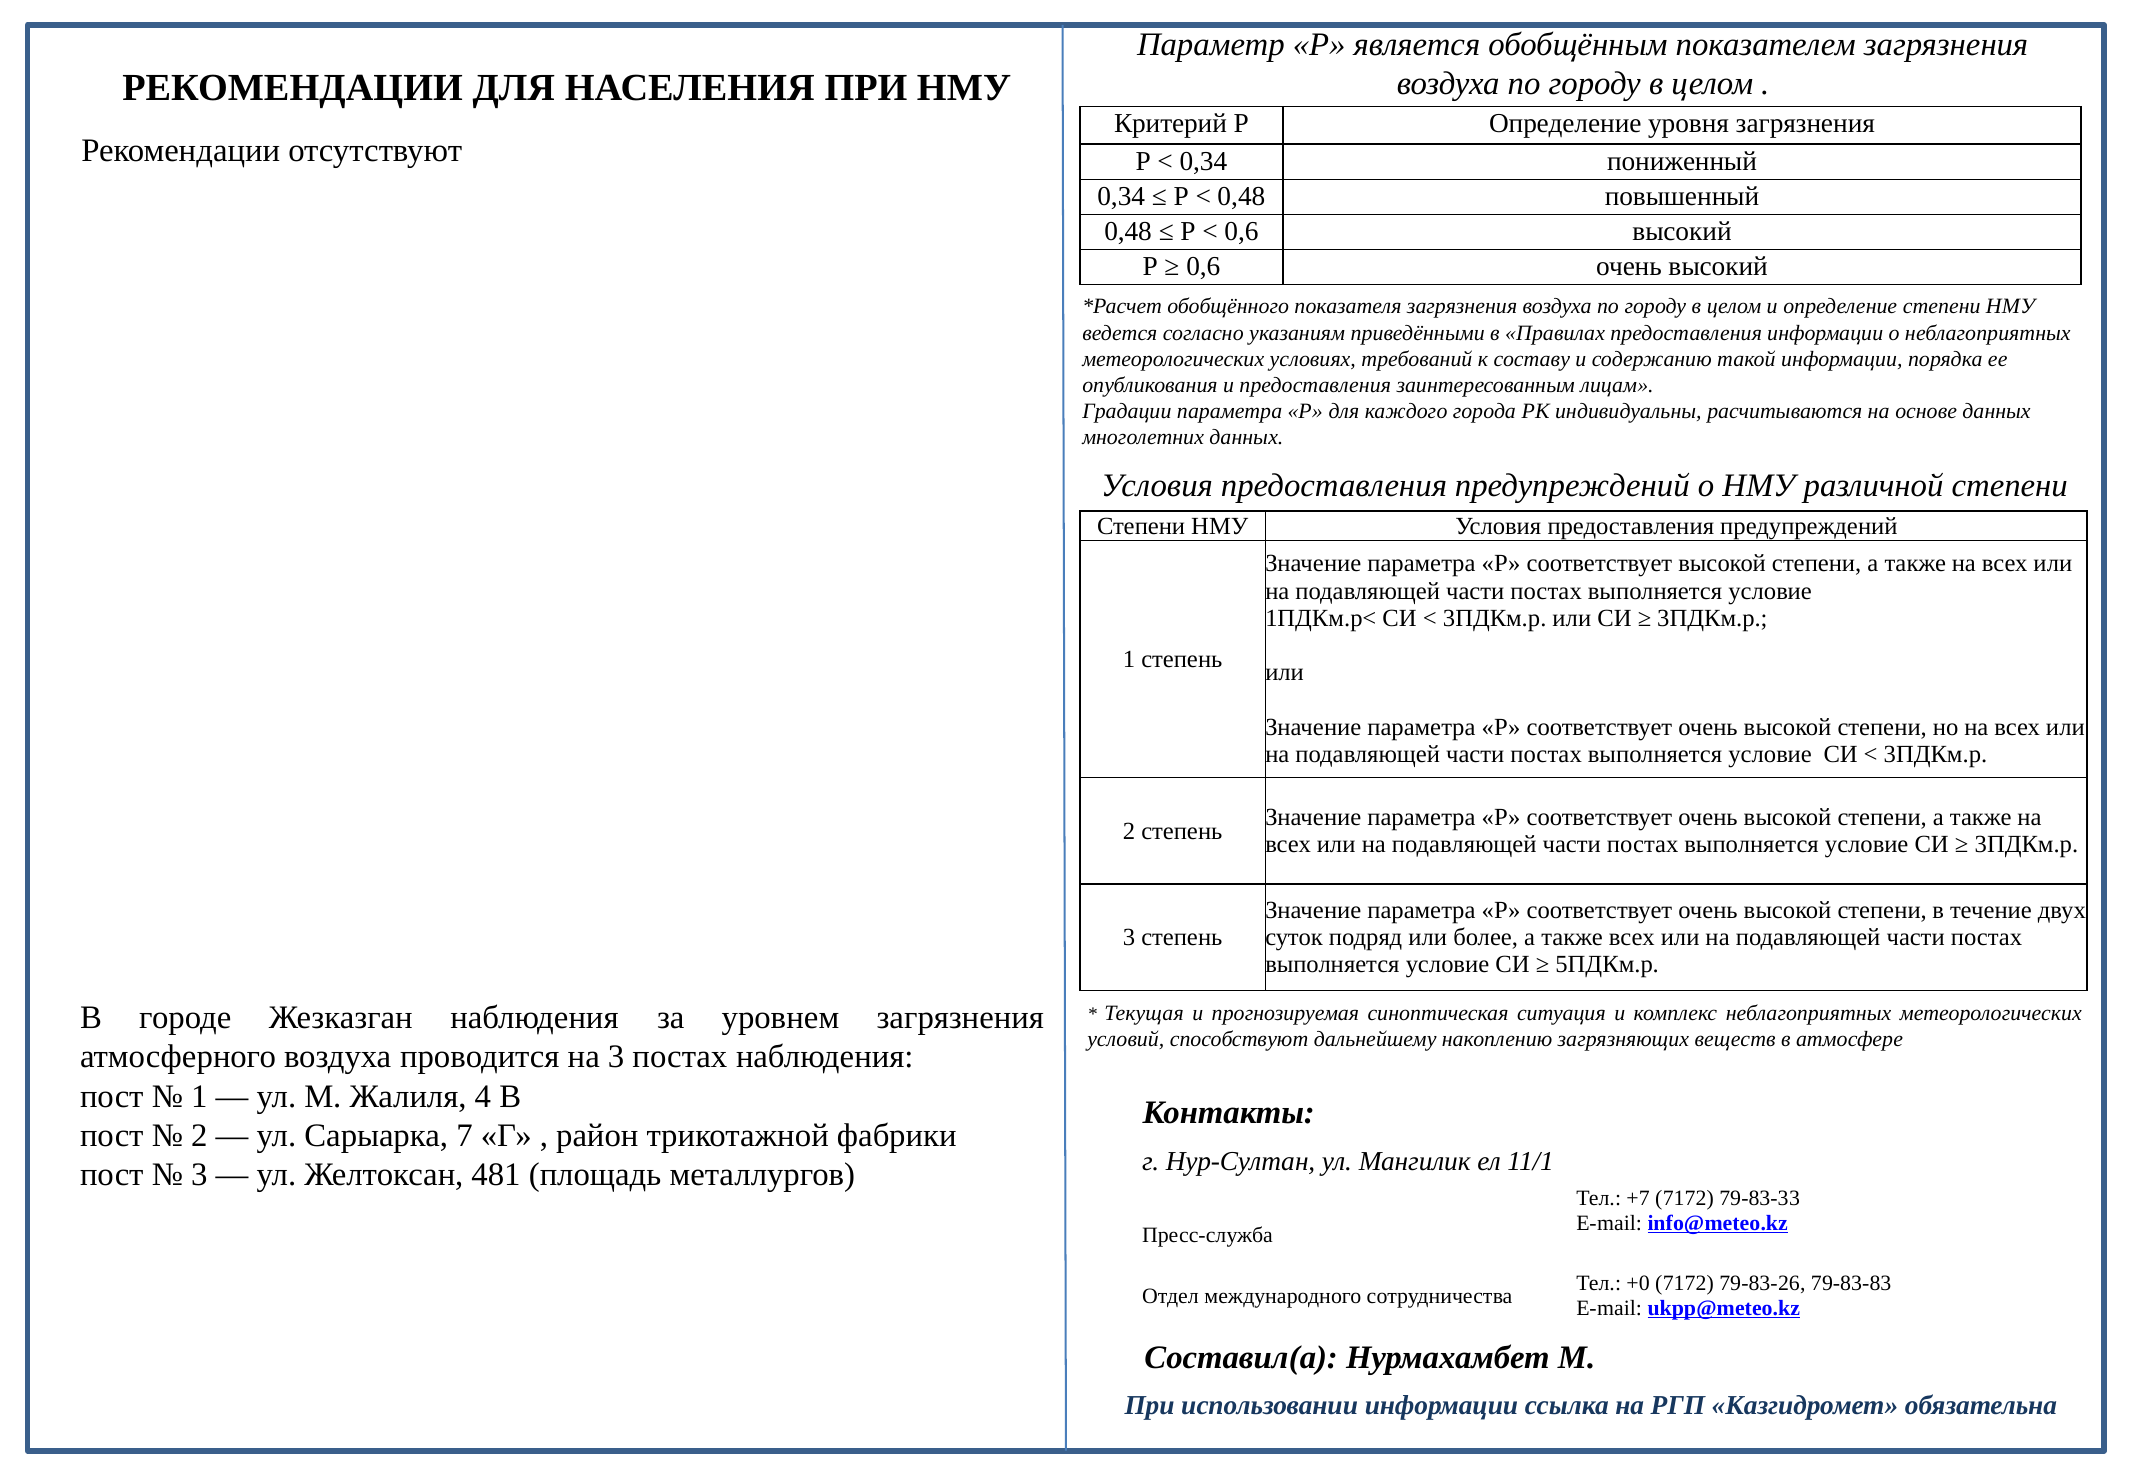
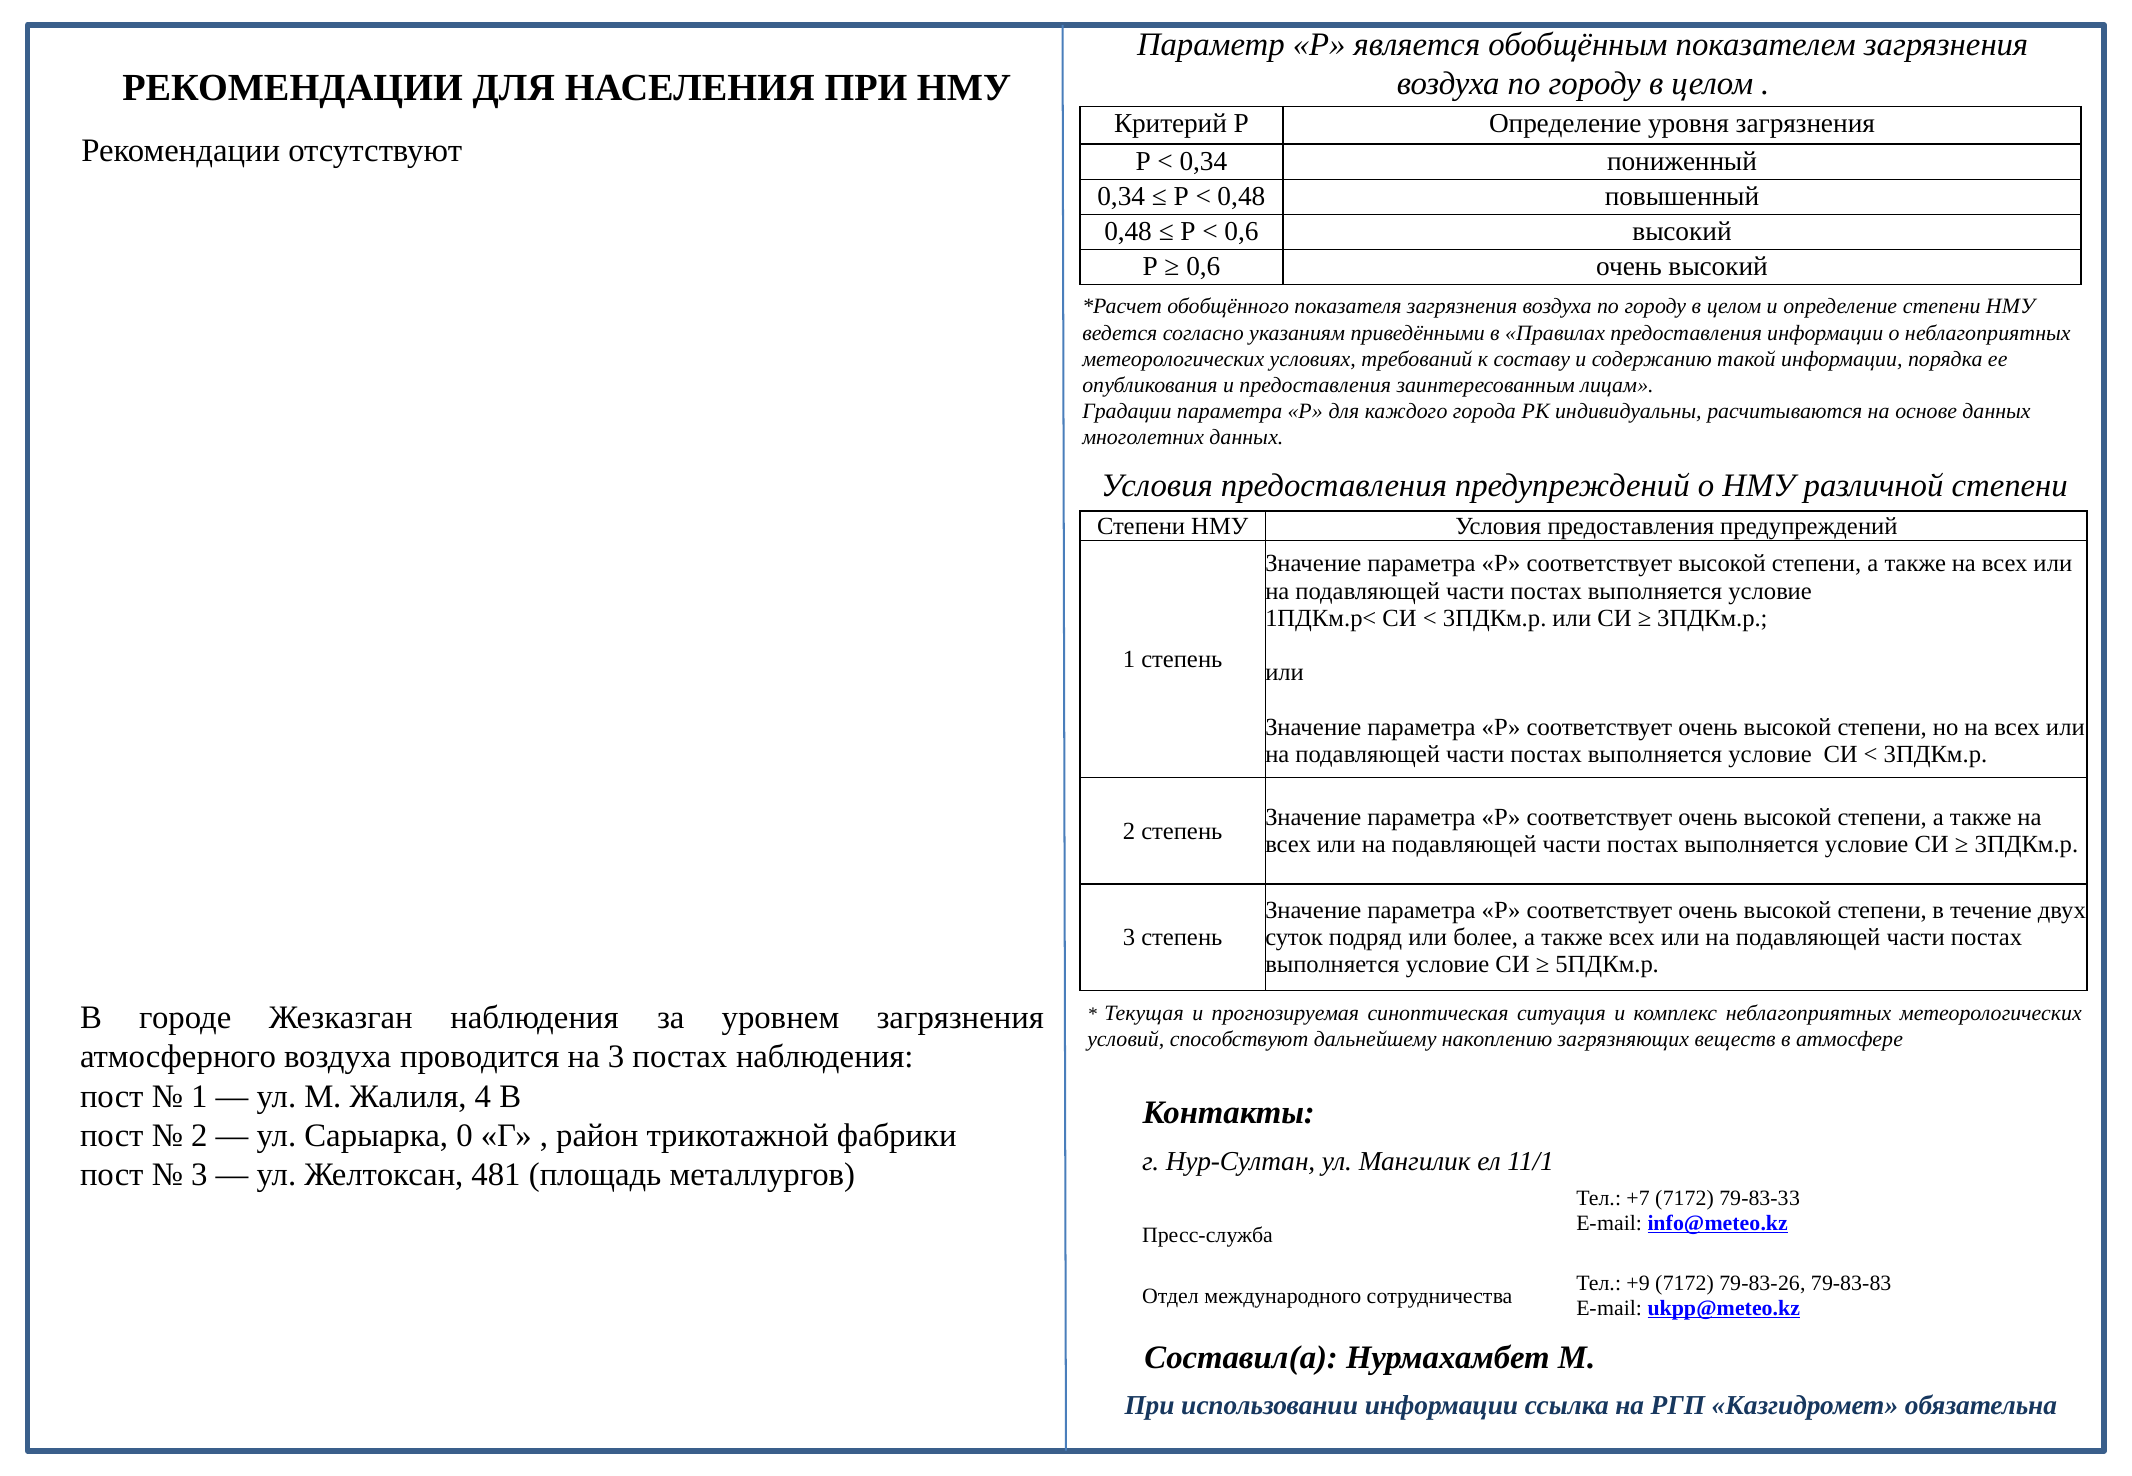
7: 7 -> 0
+0: +0 -> +9
